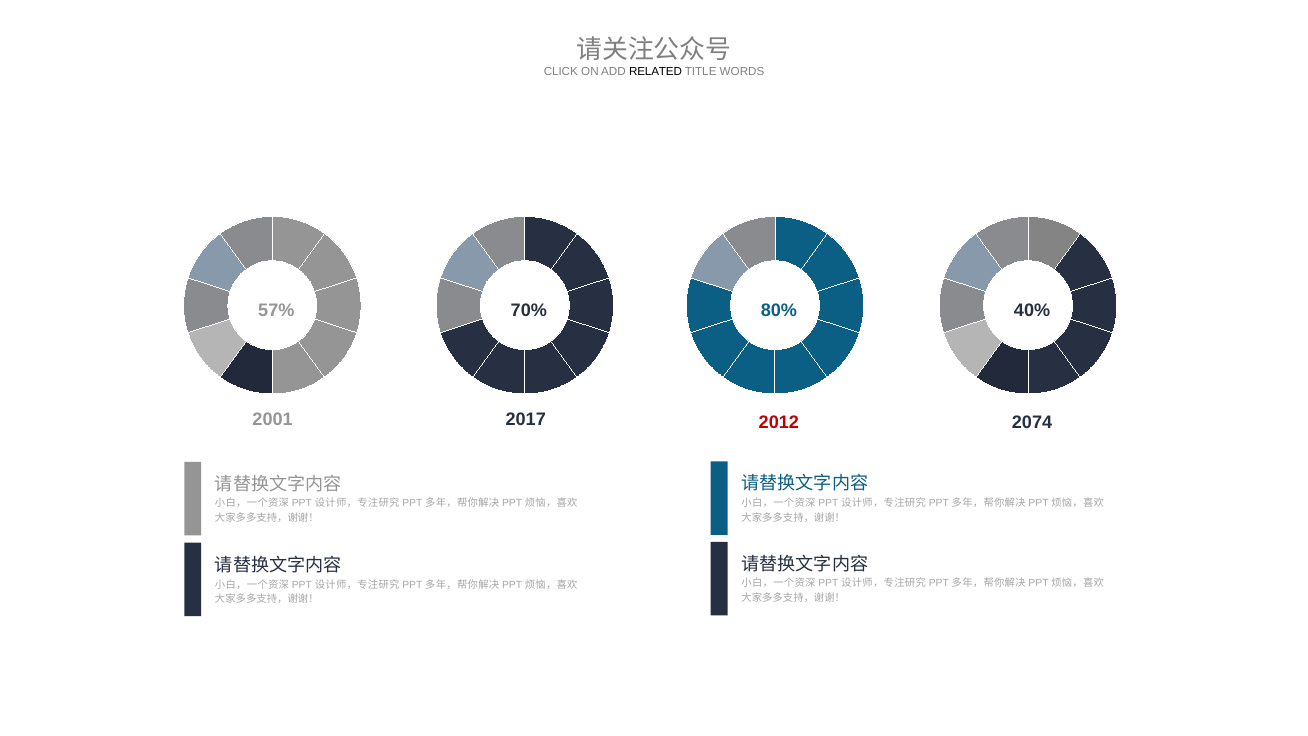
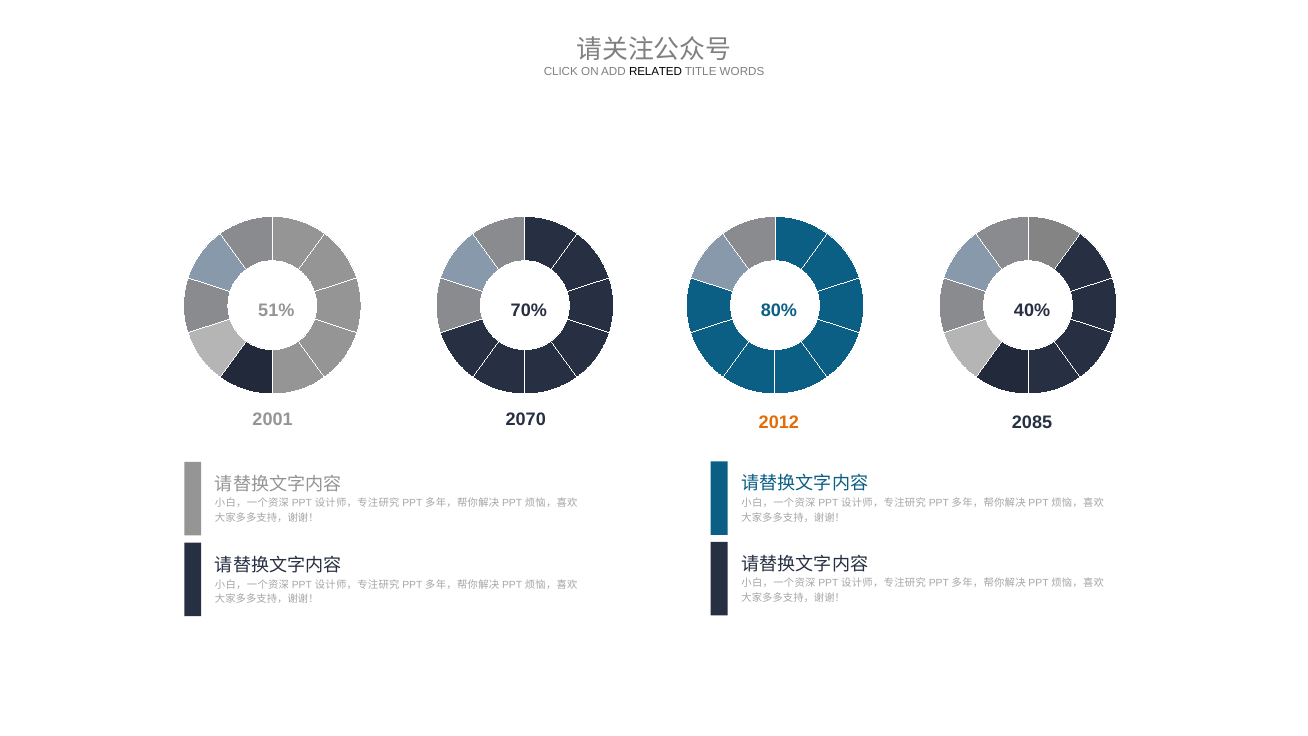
57%: 57% -> 51%
2017: 2017 -> 2070
2012 colour: red -> orange
2074: 2074 -> 2085
